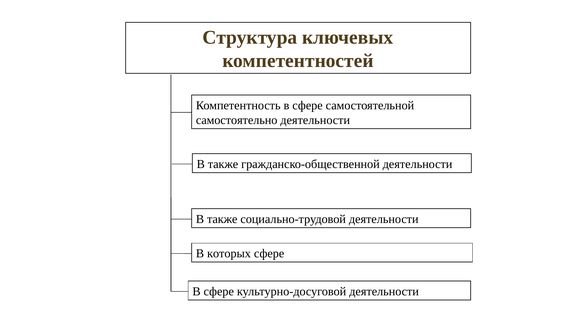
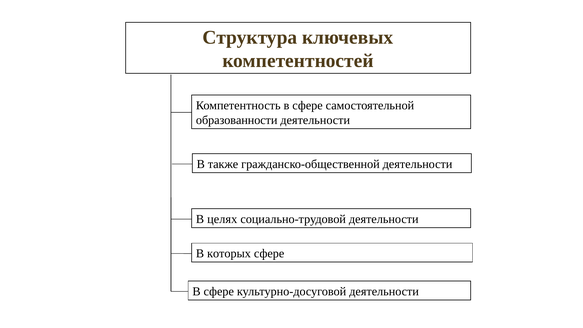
самостоятельно: самостоятельно -> образованности
также at (222, 219): также -> целях
